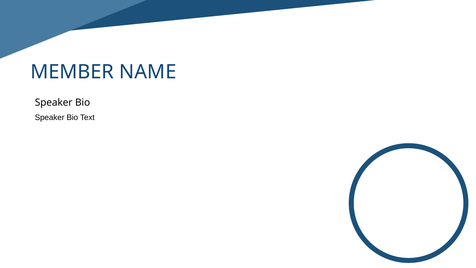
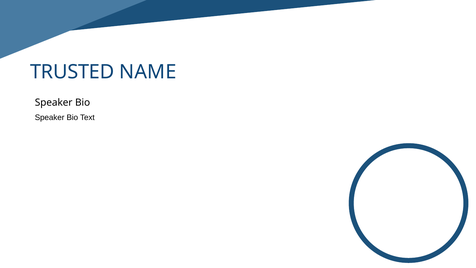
MEMBER: MEMBER -> TRUSTED
